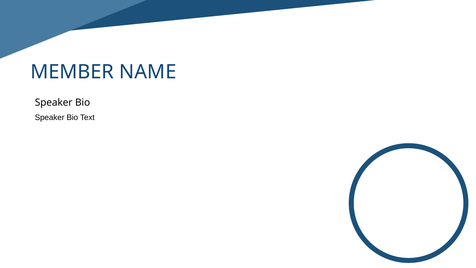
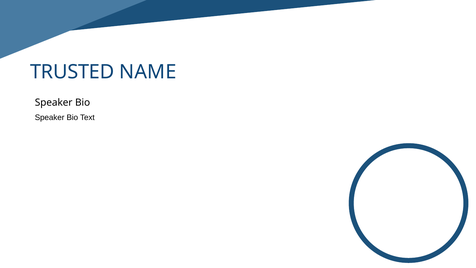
MEMBER: MEMBER -> TRUSTED
